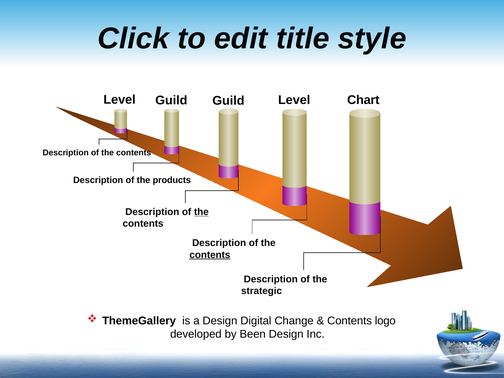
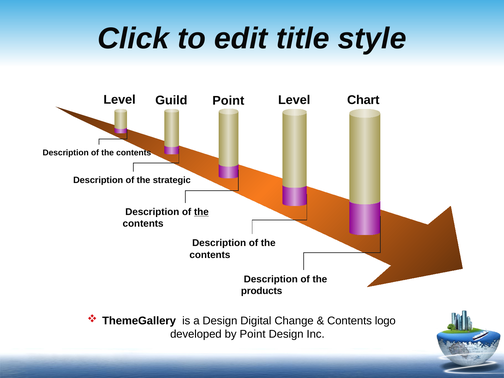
Guild at (228, 101): Guild -> Point
products: products -> strategic
contents at (210, 255) underline: present -> none
strategic: strategic -> products
by Been: Been -> Point
